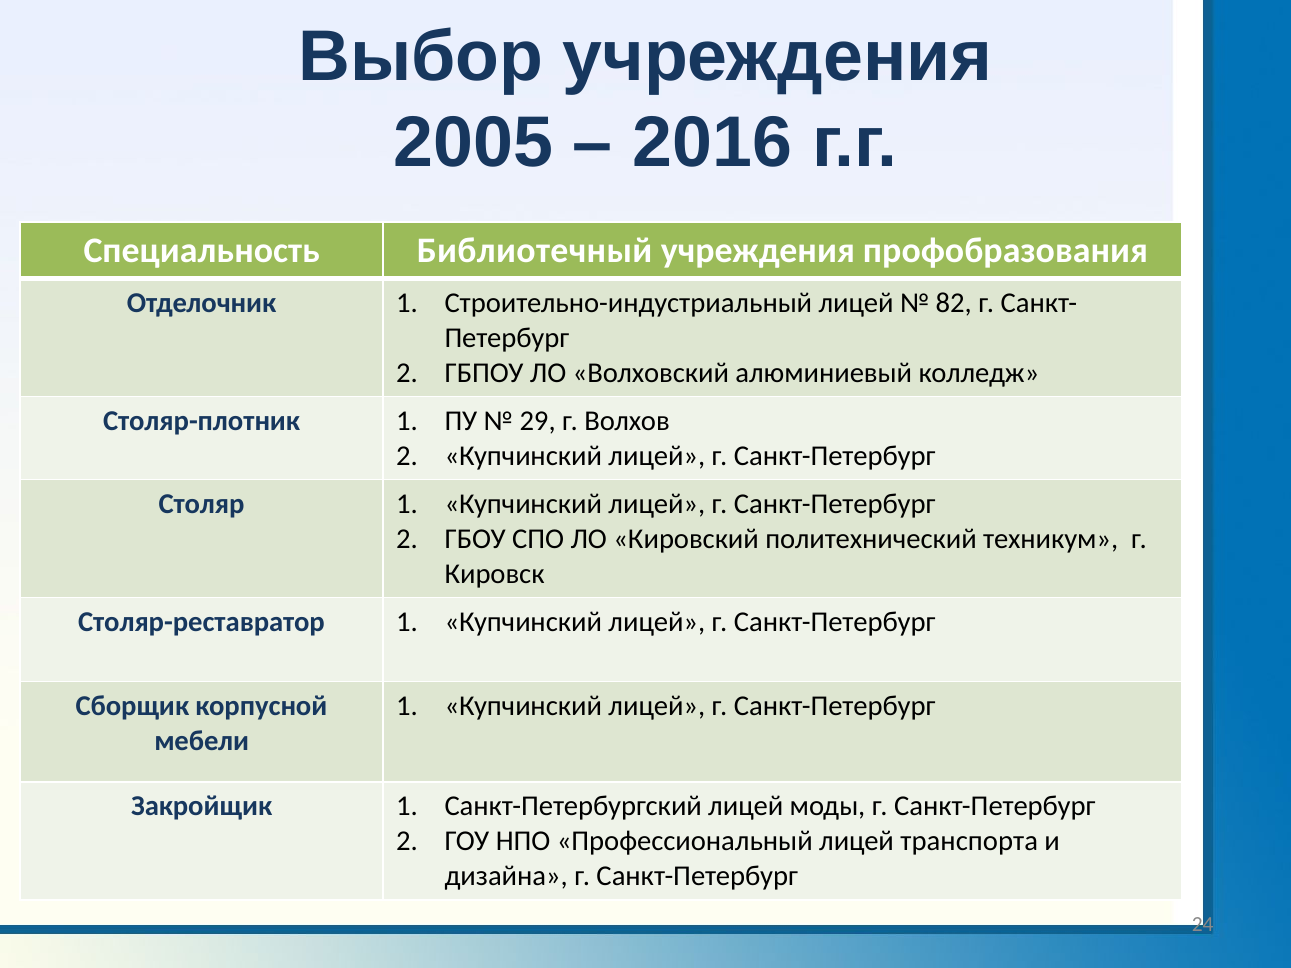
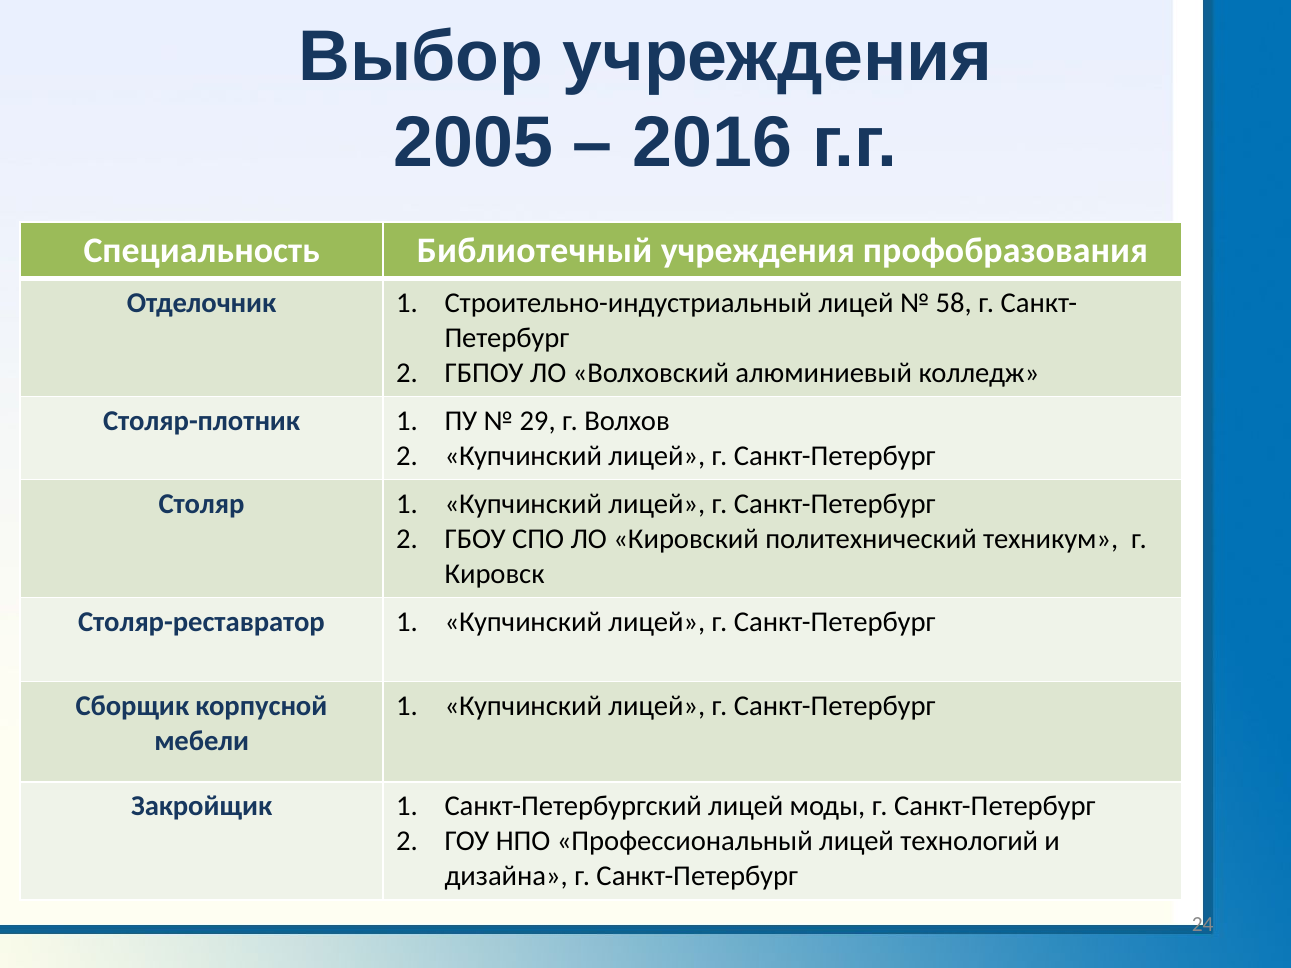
82: 82 -> 58
транспорта: транспорта -> технологий
